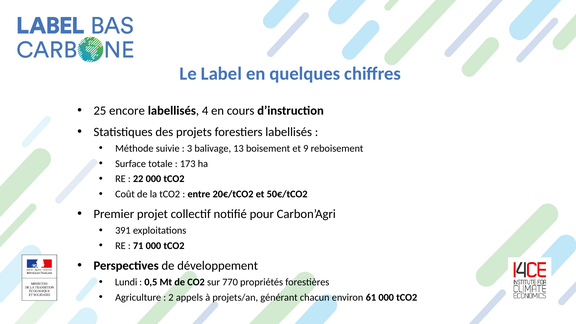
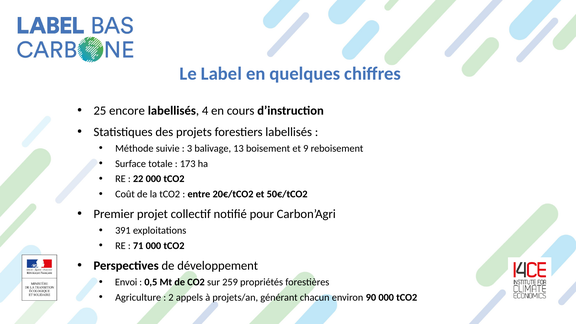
Lundi: Lundi -> Envoi
770: 770 -> 259
61: 61 -> 90
